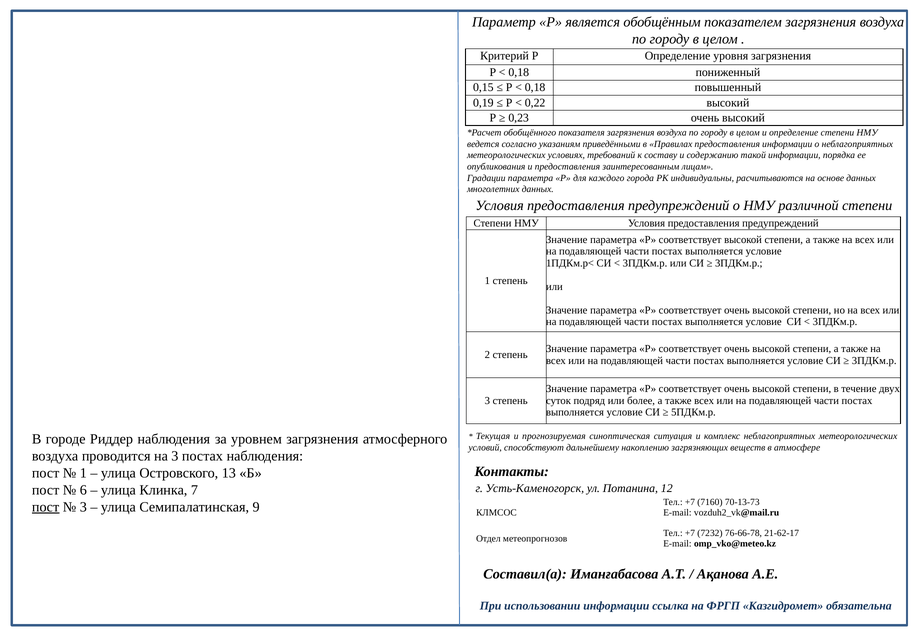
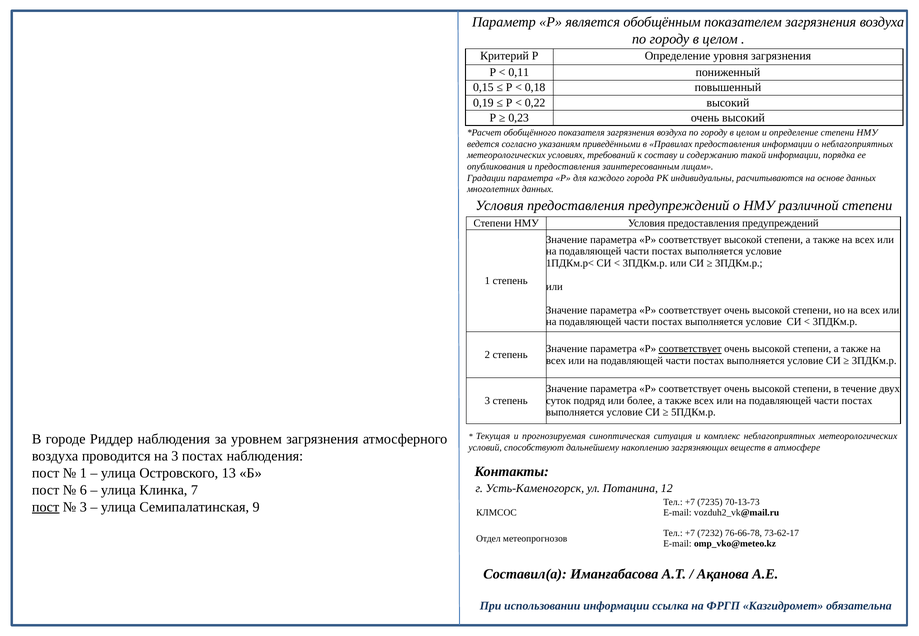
0,18 at (519, 72): 0,18 -> 0,11
соответствует at (690, 349) underline: none -> present
7160: 7160 -> 7235
21-62-17: 21-62-17 -> 73-62-17
